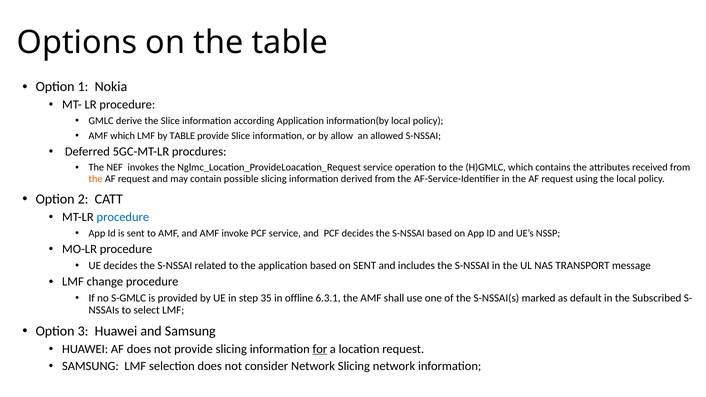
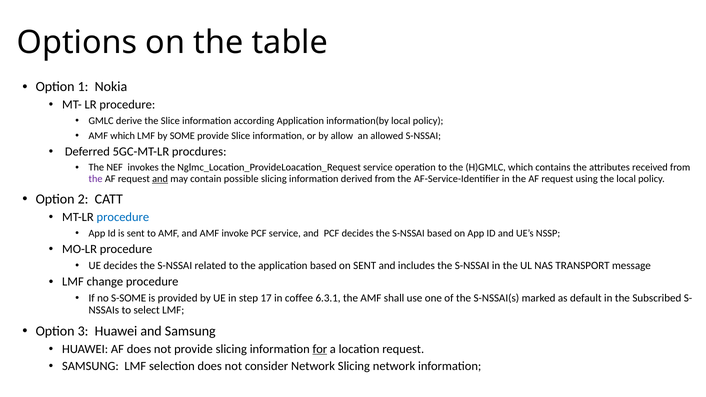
by TABLE: TABLE -> SOME
the at (96, 179) colour: orange -> purple
and at (160, 179) underline: none -> present
S-GMLC: S-GMLC -> S-SOME
35: 35 -> 17
offline: offline -> coffee
